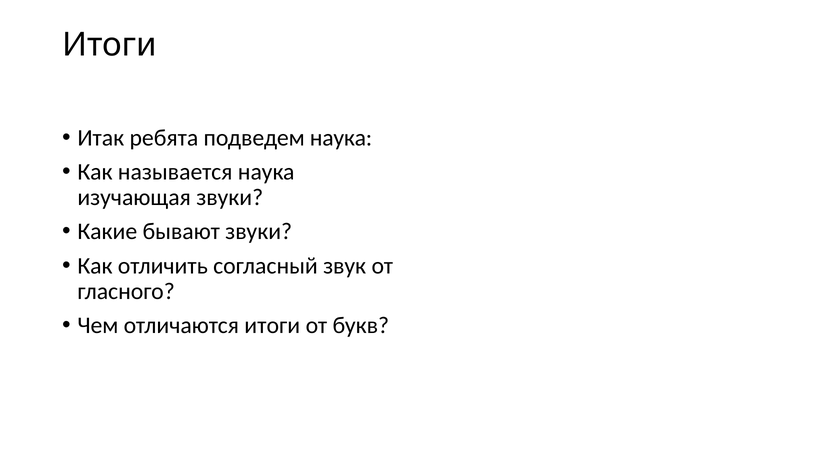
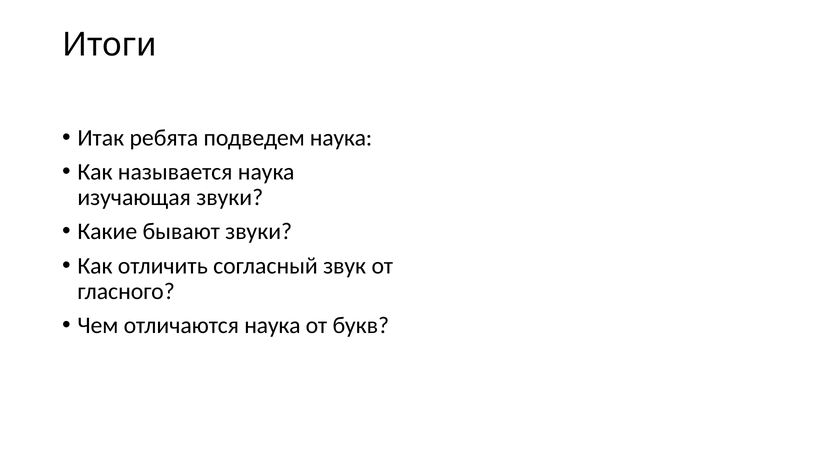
отличаются итоги: итоги -> наука
